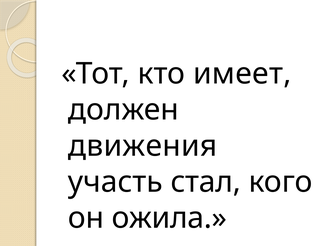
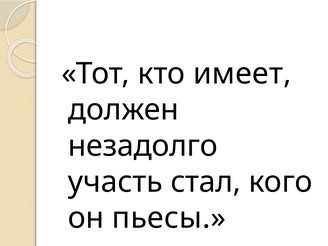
движения: движения -> незадолго
ожила: ожила -> пьесы
